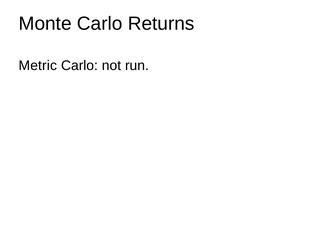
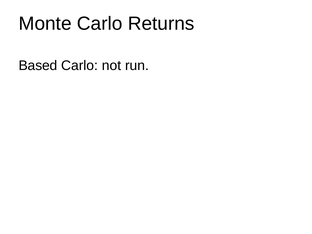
Metric: Metric -> Based
